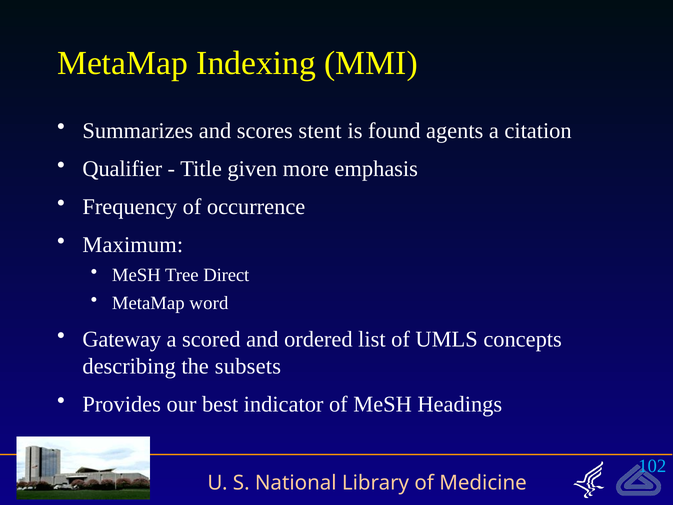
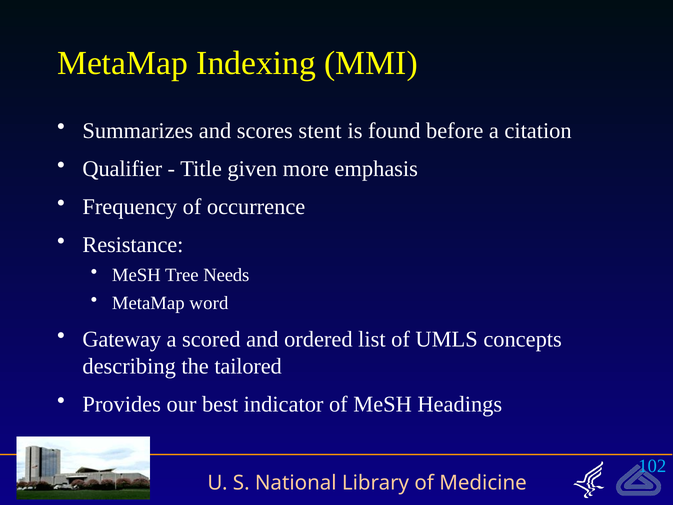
agents: agents -> before
Maximum: Maximum -> Resistance
Direct: Direct -> Needs
subsets: subsets -> tailored
